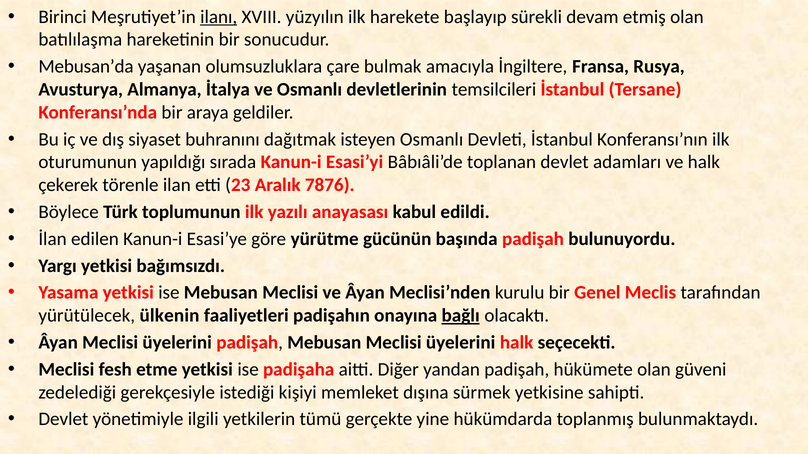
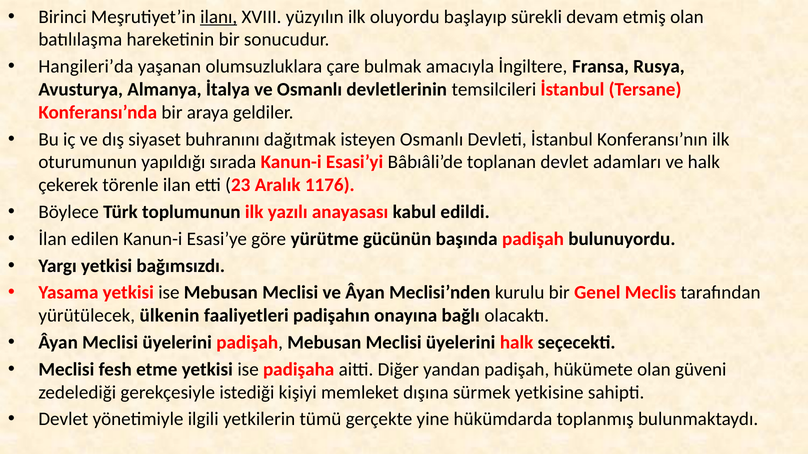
harekete: harekete -> oluyordu
Mebusan’da: Mebusan’da -> Hangileri’da
7876: 7876 -> 1176
bağlı underline: present -> none
